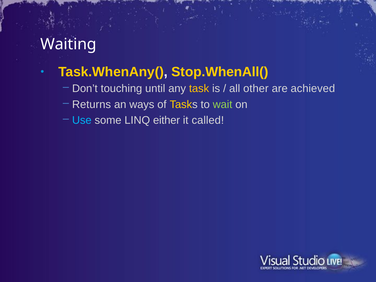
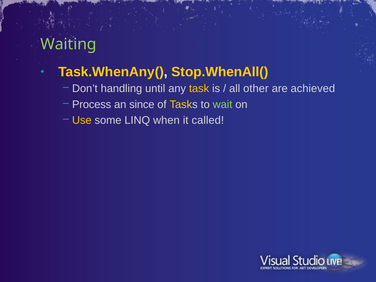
Waiting colour: white -> light green
touching: touching -> handling
Returns: Returns -> Process
ways: ways -> since
Use colour: light blue -> yellow
either: either -> when
